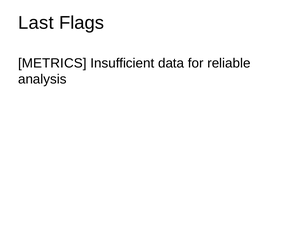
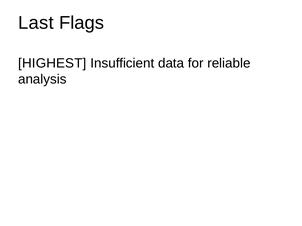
METRICS: METRICS -> HIGHEST
